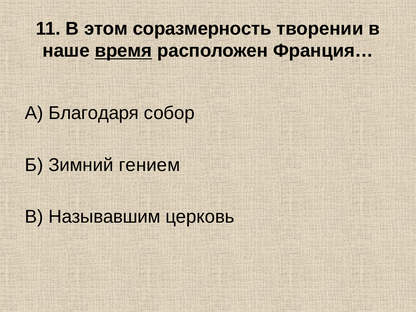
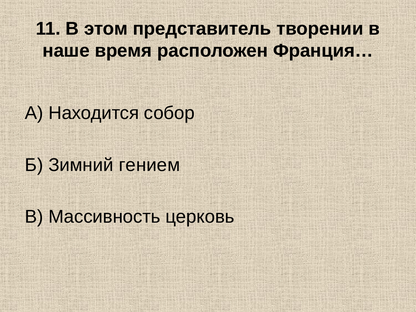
соразмерность: соразмерность -> представитель
время underline: present -> none
Благодаря: Благодаря -> Находится
Называвшим: Называвшим -> Массивность
